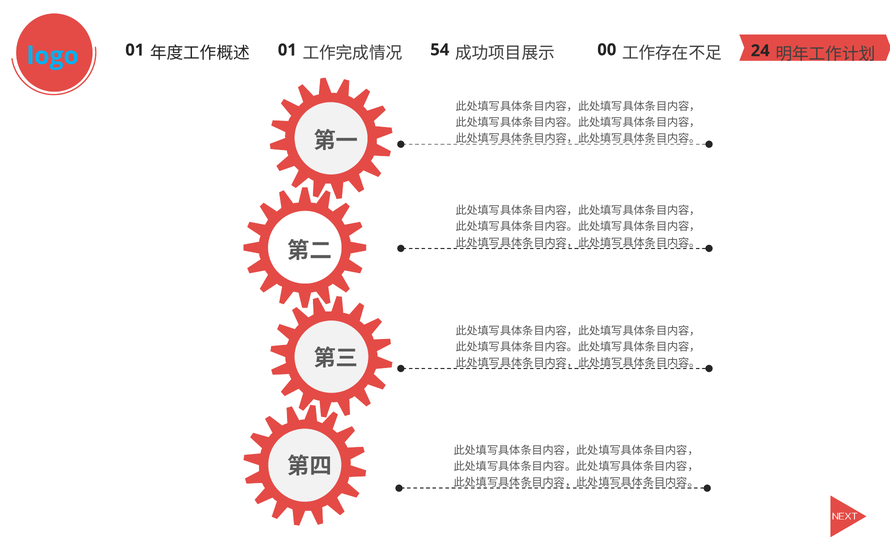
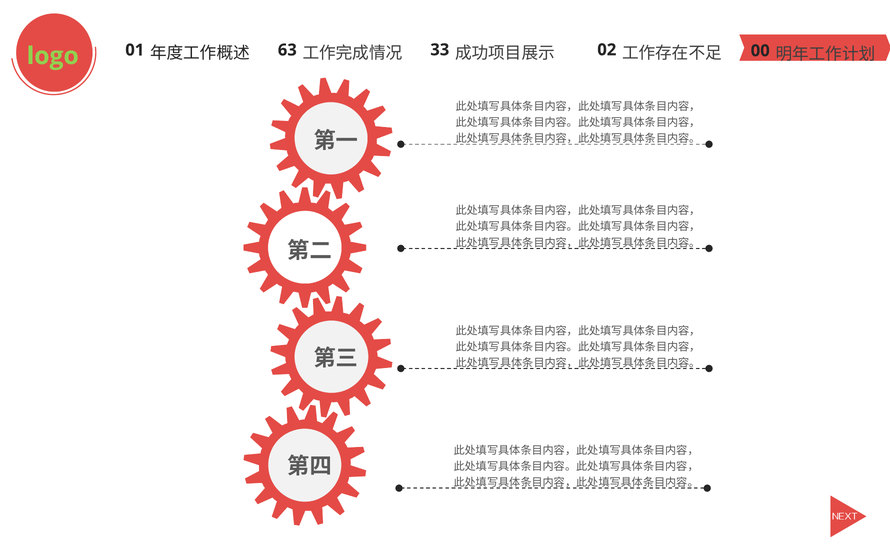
logo colour: light blue -> light green
01 at (287, 50): 01 -> 63
54: 54 -> 33
00: 00 -> 02
24: 24 -> 00
